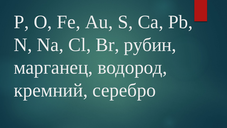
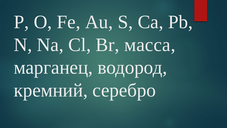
рубин: рубин -> масса
